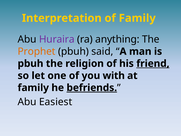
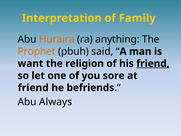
Huraira colour: purple -> orange
pbuh at (31, 63): pbuh -> want
with: with -> sore
family at (33, 88): family -> friend
befriends underline: present -> none
Easiest: Easiest -> Always
